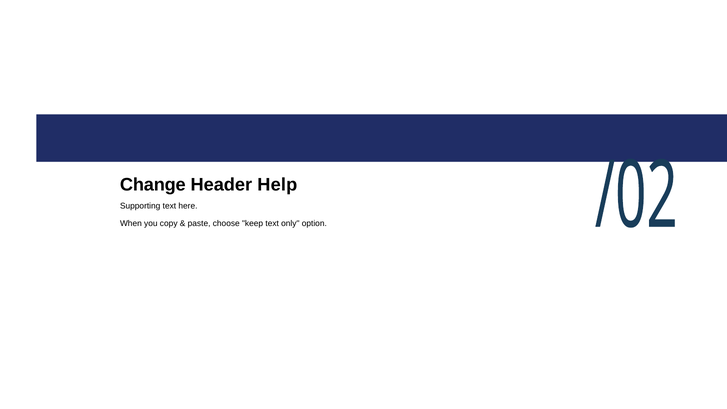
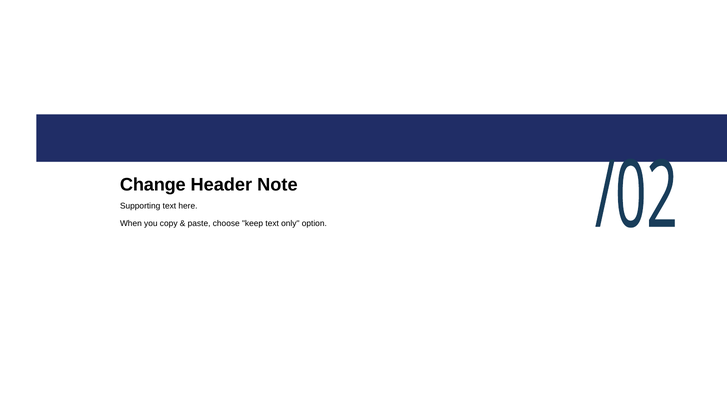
Help: Help -> Note
